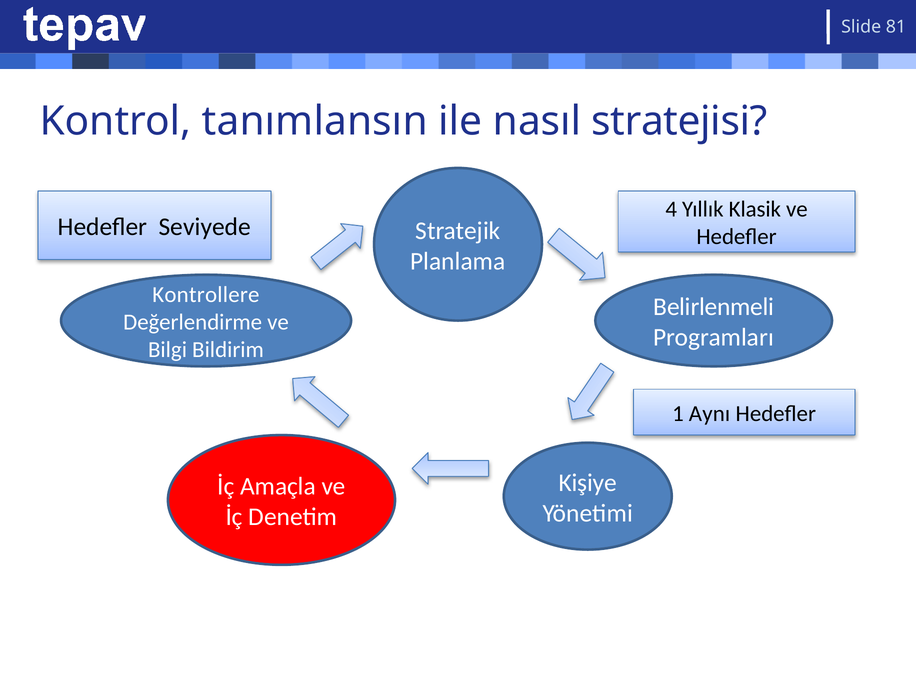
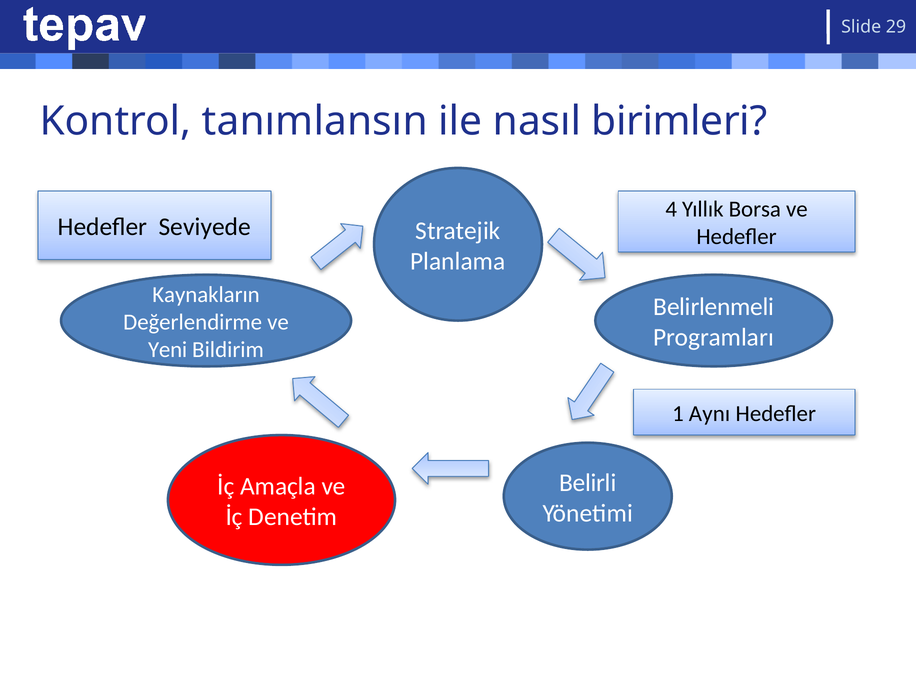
81: 81 -> 29
stratejisi: stratejisi -> birimleri
Klasik: Klasik -> Borsa
Kontrollere: Kontrollere -> Kaynakların
Bilgi: Bilgi -> Yeni
Kişiye: Kişiye -> Belirli
